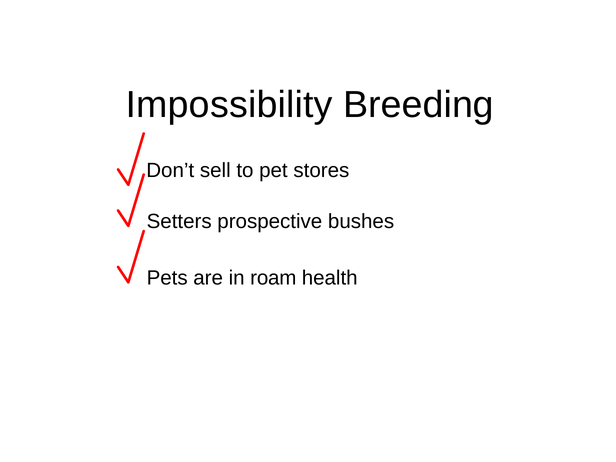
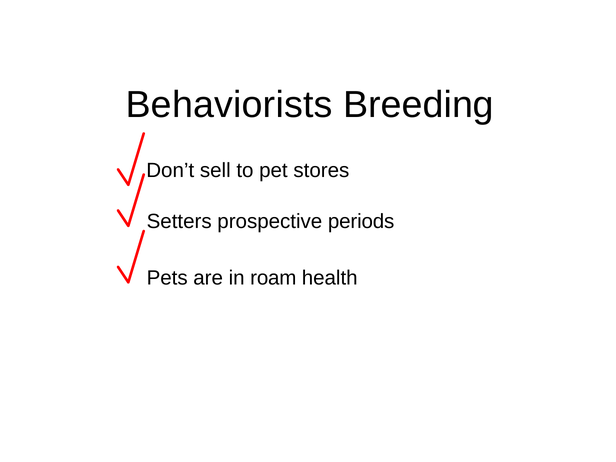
Impossibility: Impossibility -> Behaviorists
bushes: bushes -> periods
